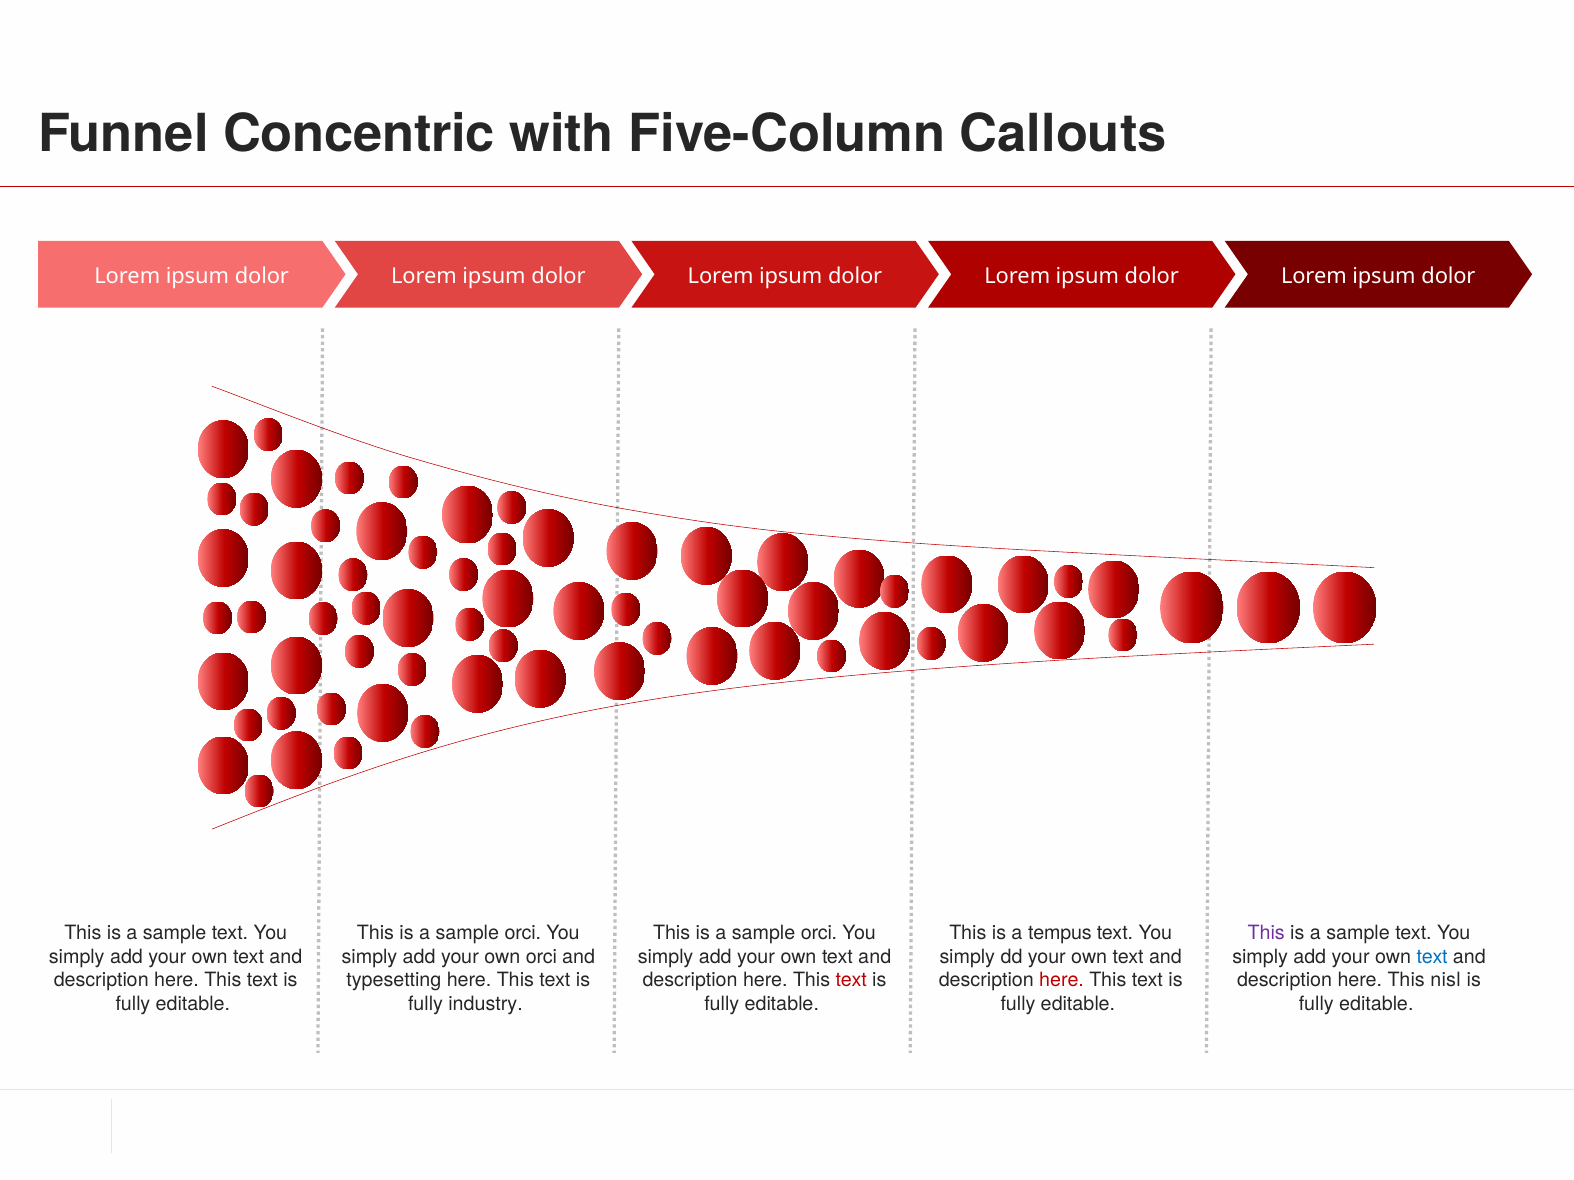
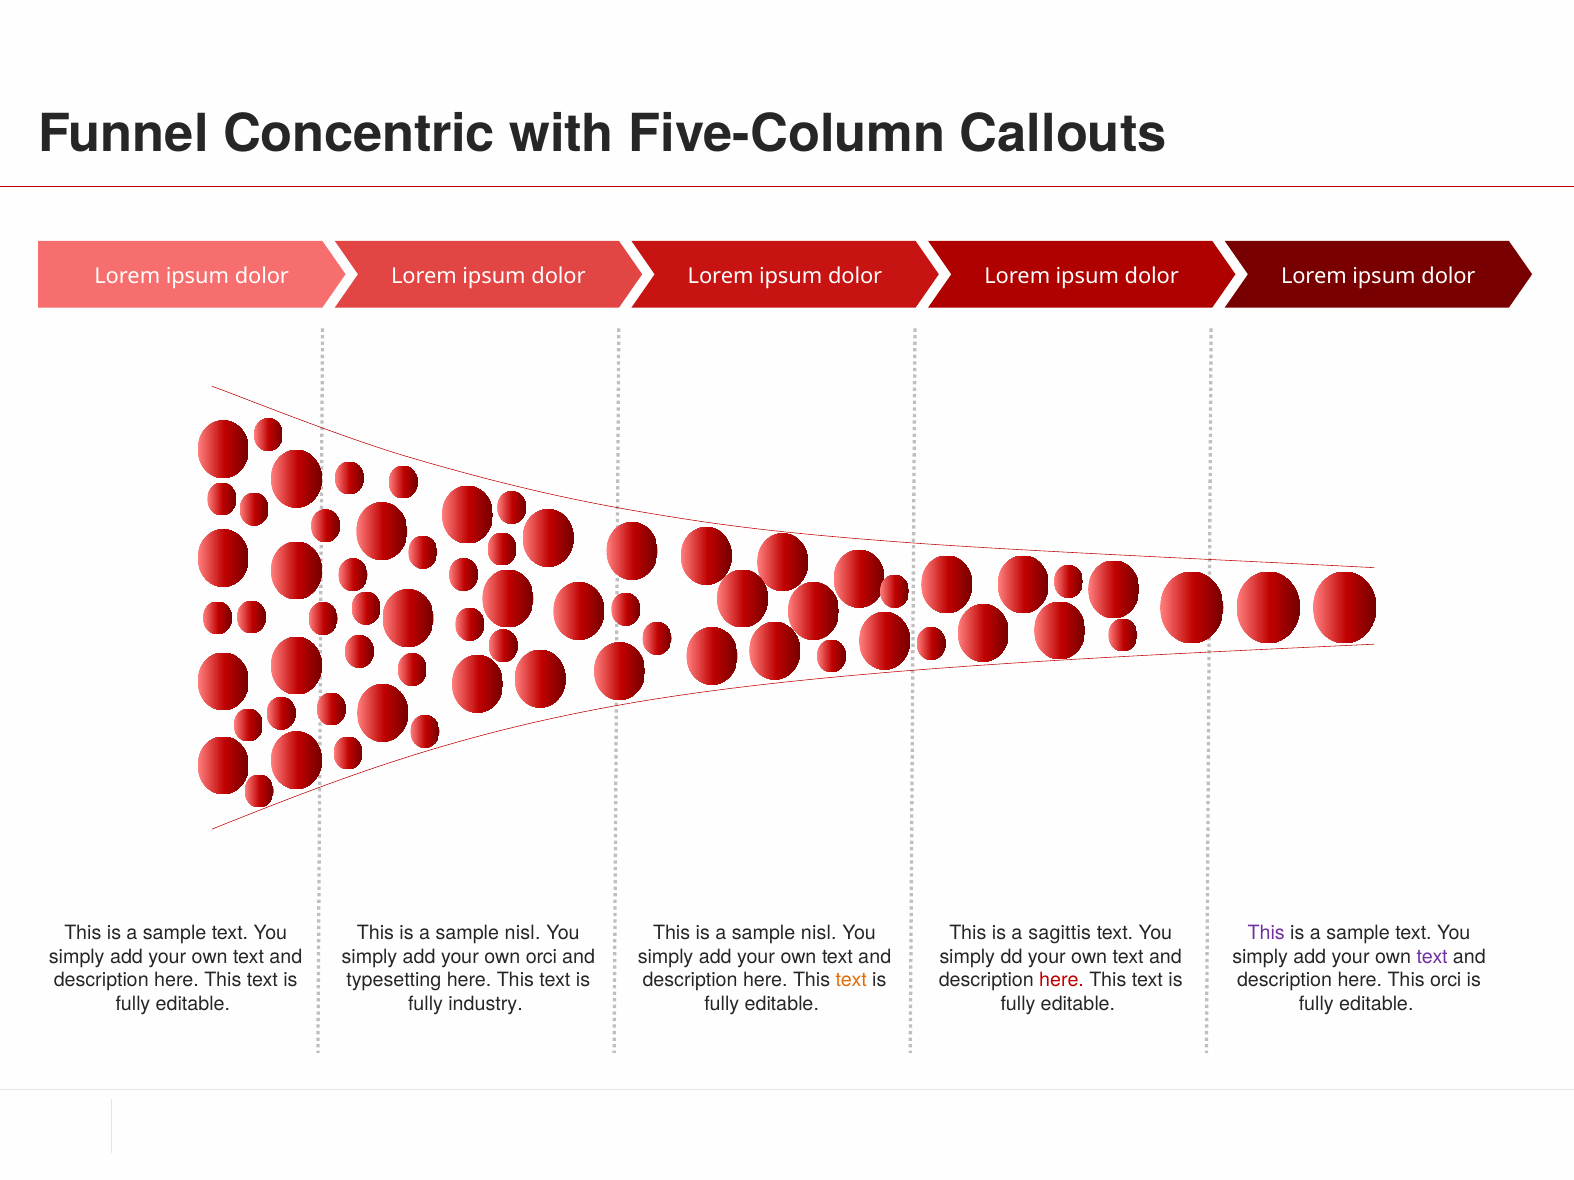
orci at (523, 933): orci -> nisl
orci at (819, 933): orci -> nisl
tempus: tempus -> sagittis
text at (1432, 957) colour: blue -> purple
text at (851, 981) colour: red -> orange
This nisl: nisl -> orci
